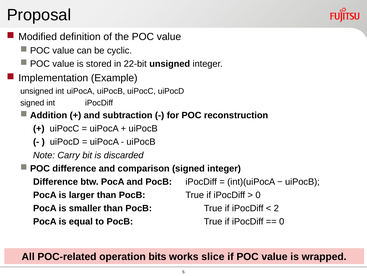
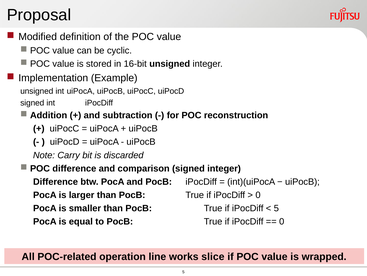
22-bit: 22-bit -> 16-bit
2 at (276, 208): 2 -> 5
bits: bits -> line
